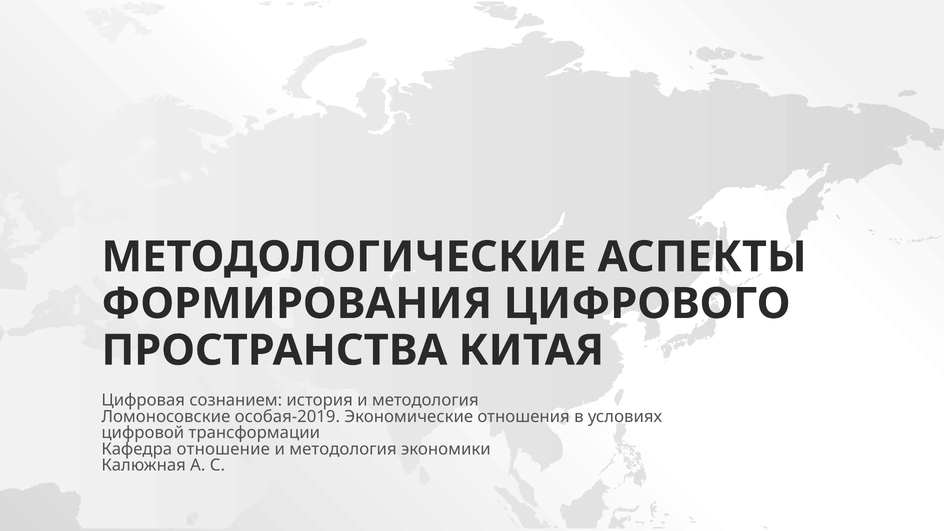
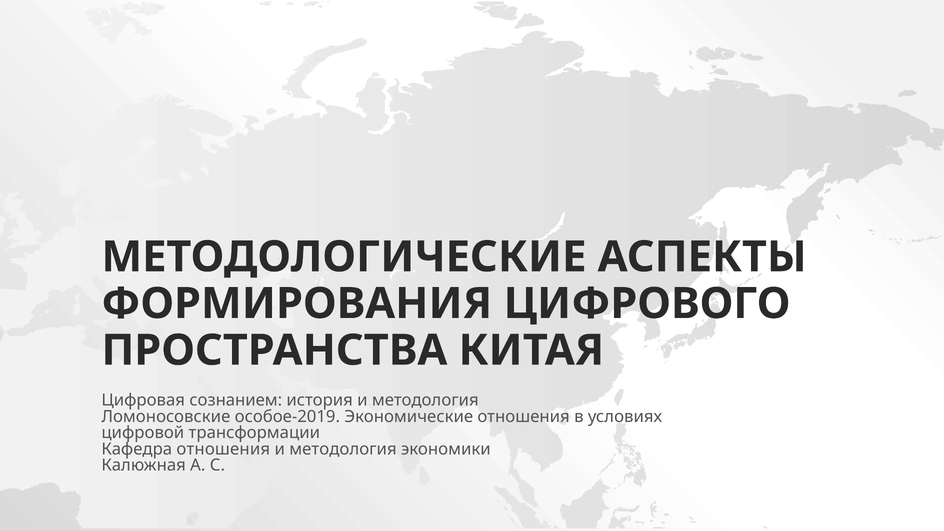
особая-2019: особая-2019 -> особое-2019
Кафедра отношение: отношение -> отношения
